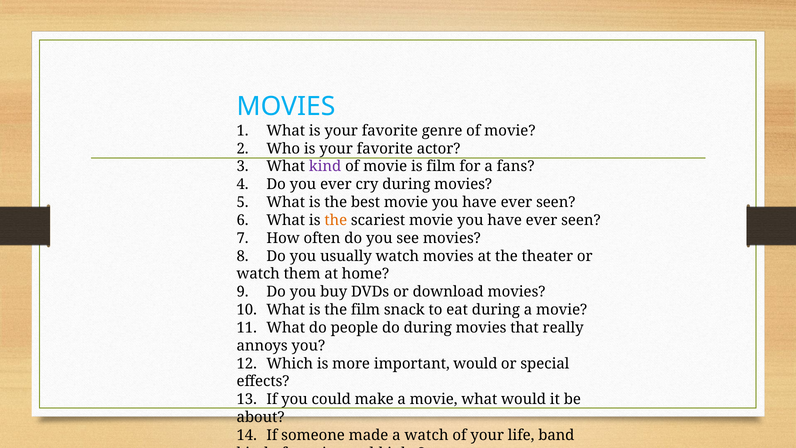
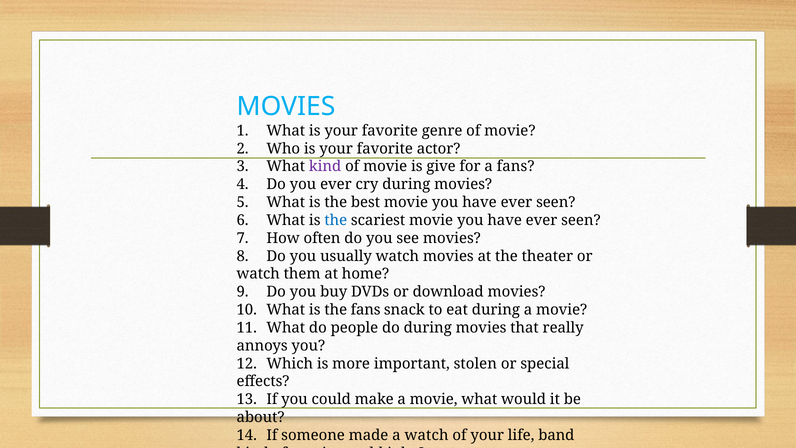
is film: film -> give
the at (336, 220) colour: orange -> blue
the film: film -> fans
important would: would -> stolen
